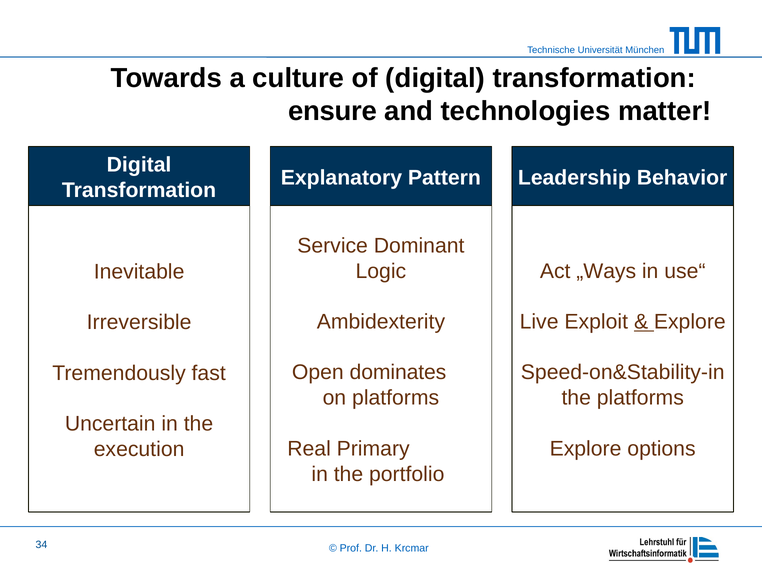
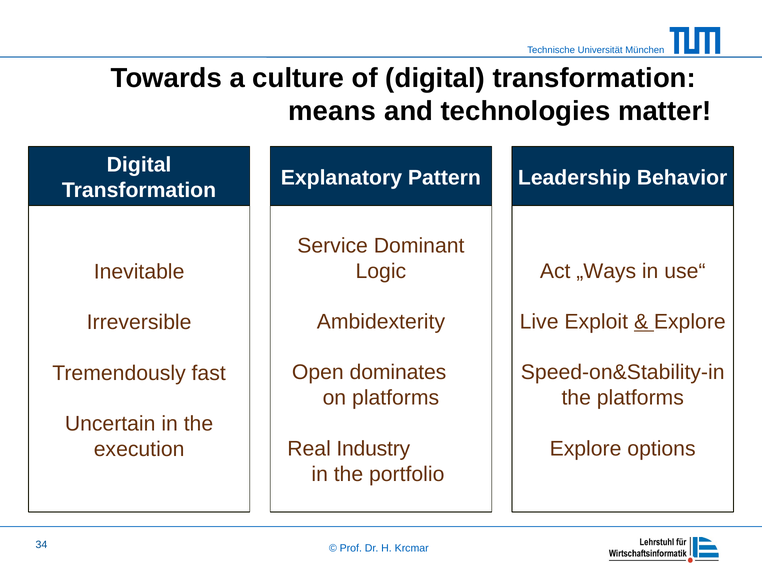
ensure: ensure -> means
Primary: Primary -> Industry
